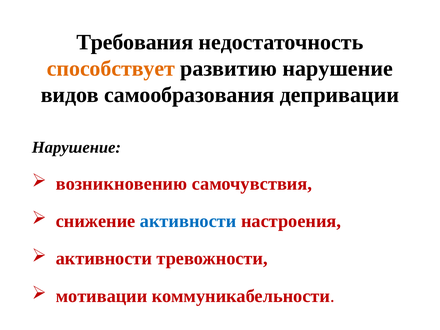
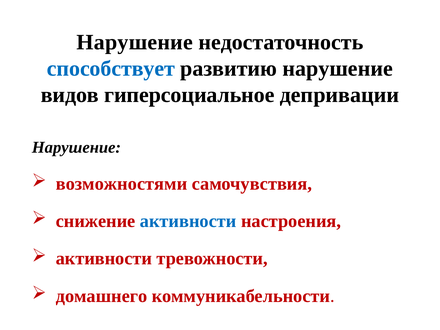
Требования at (135, 42): Требования -> Нарушение
способствует colour: orange -> blue
самообразования: самообразования -> гиперсоциальное
возникновению: возникновению -> возможностями
мотивации: мотивации -> домашнего
